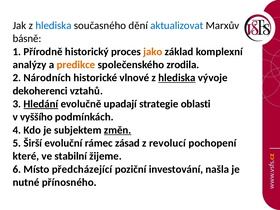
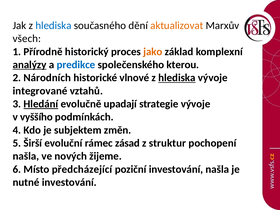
aktualizovat colour: blue -> orange
básně: básně -> všech
analýzy underline: none -> present
predikce colour: orange -> blue
zrodila: zrodila -> kterou
dekoherenci: dekoherenci -> integrované
strategie oblasti: oblasti -> vývoje
změn underline: present -> none
revolucí: revolucí -> struktur
které at (26, 156): které -> našla
stabilní: stabilní -> nových
nutné přínosného: přínosného -> investování
